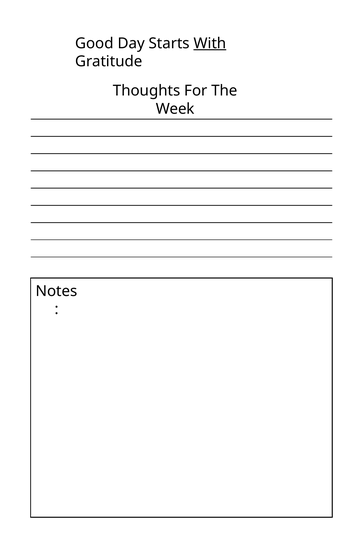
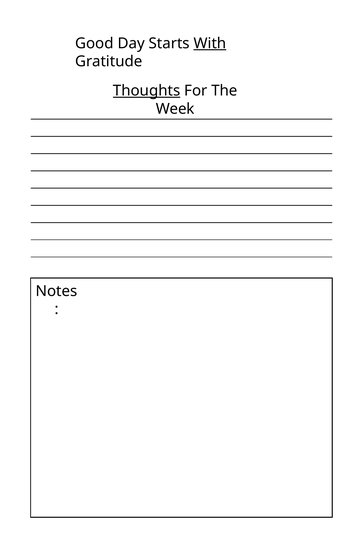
Thoughts underline: none -> present
